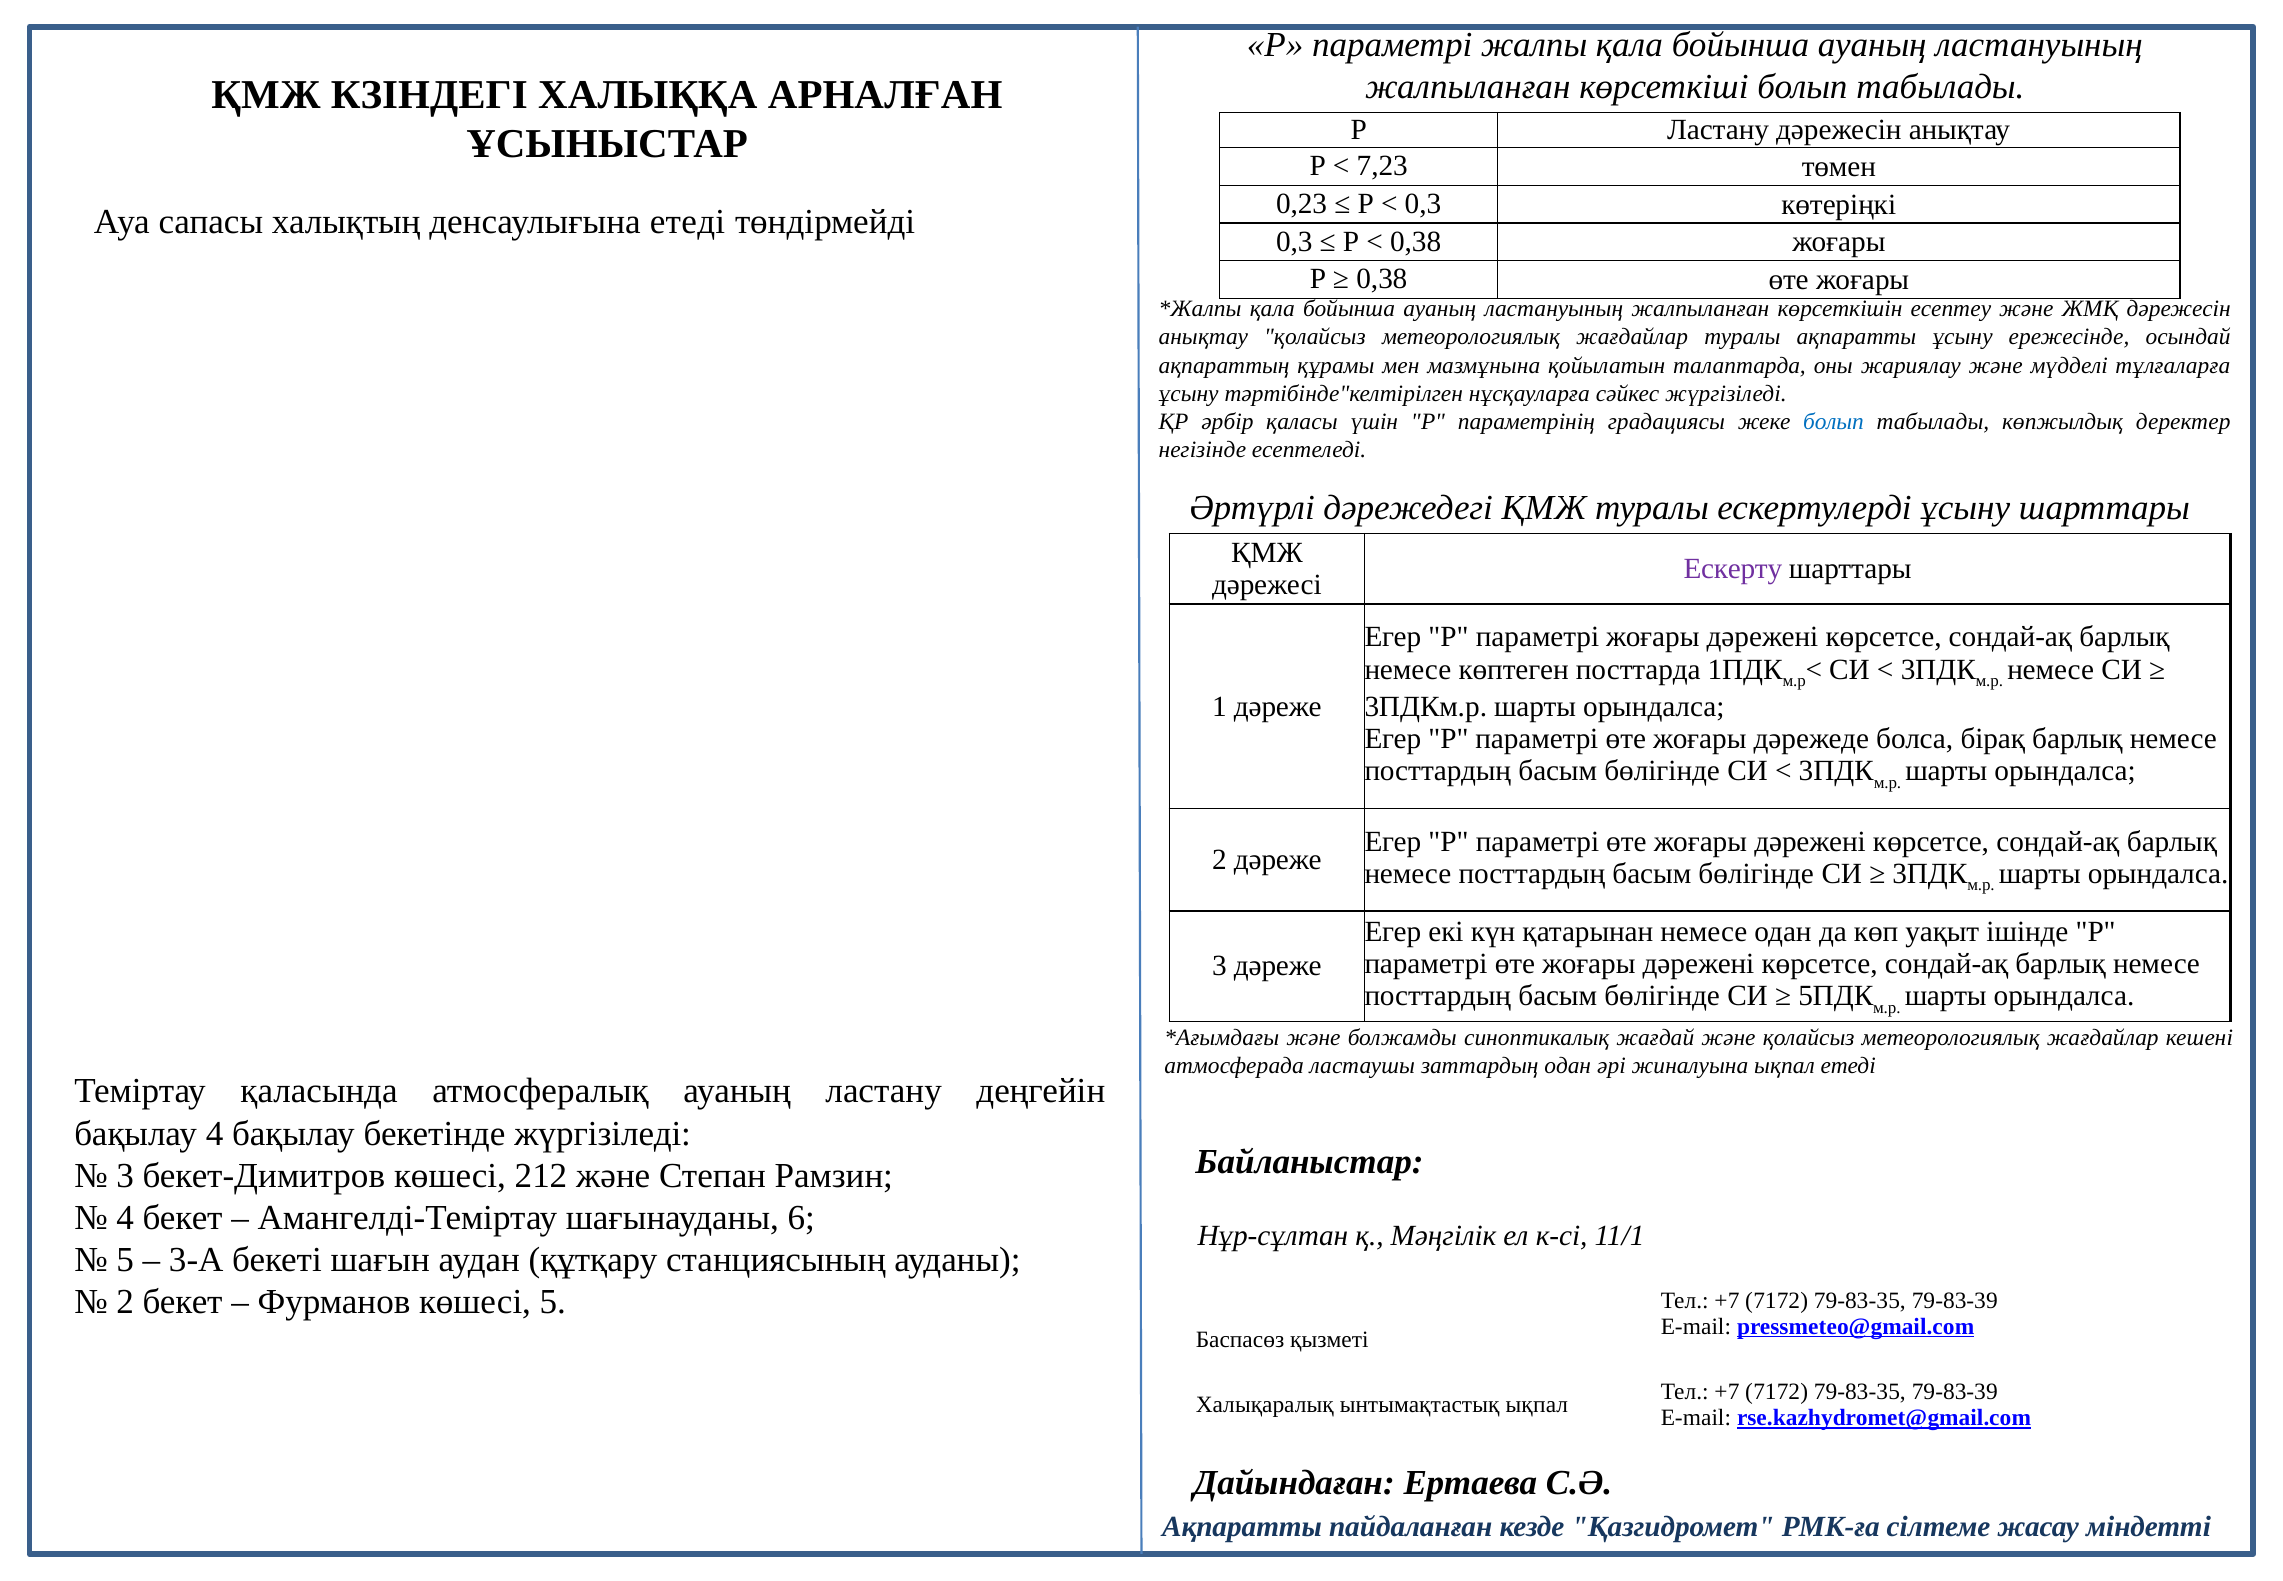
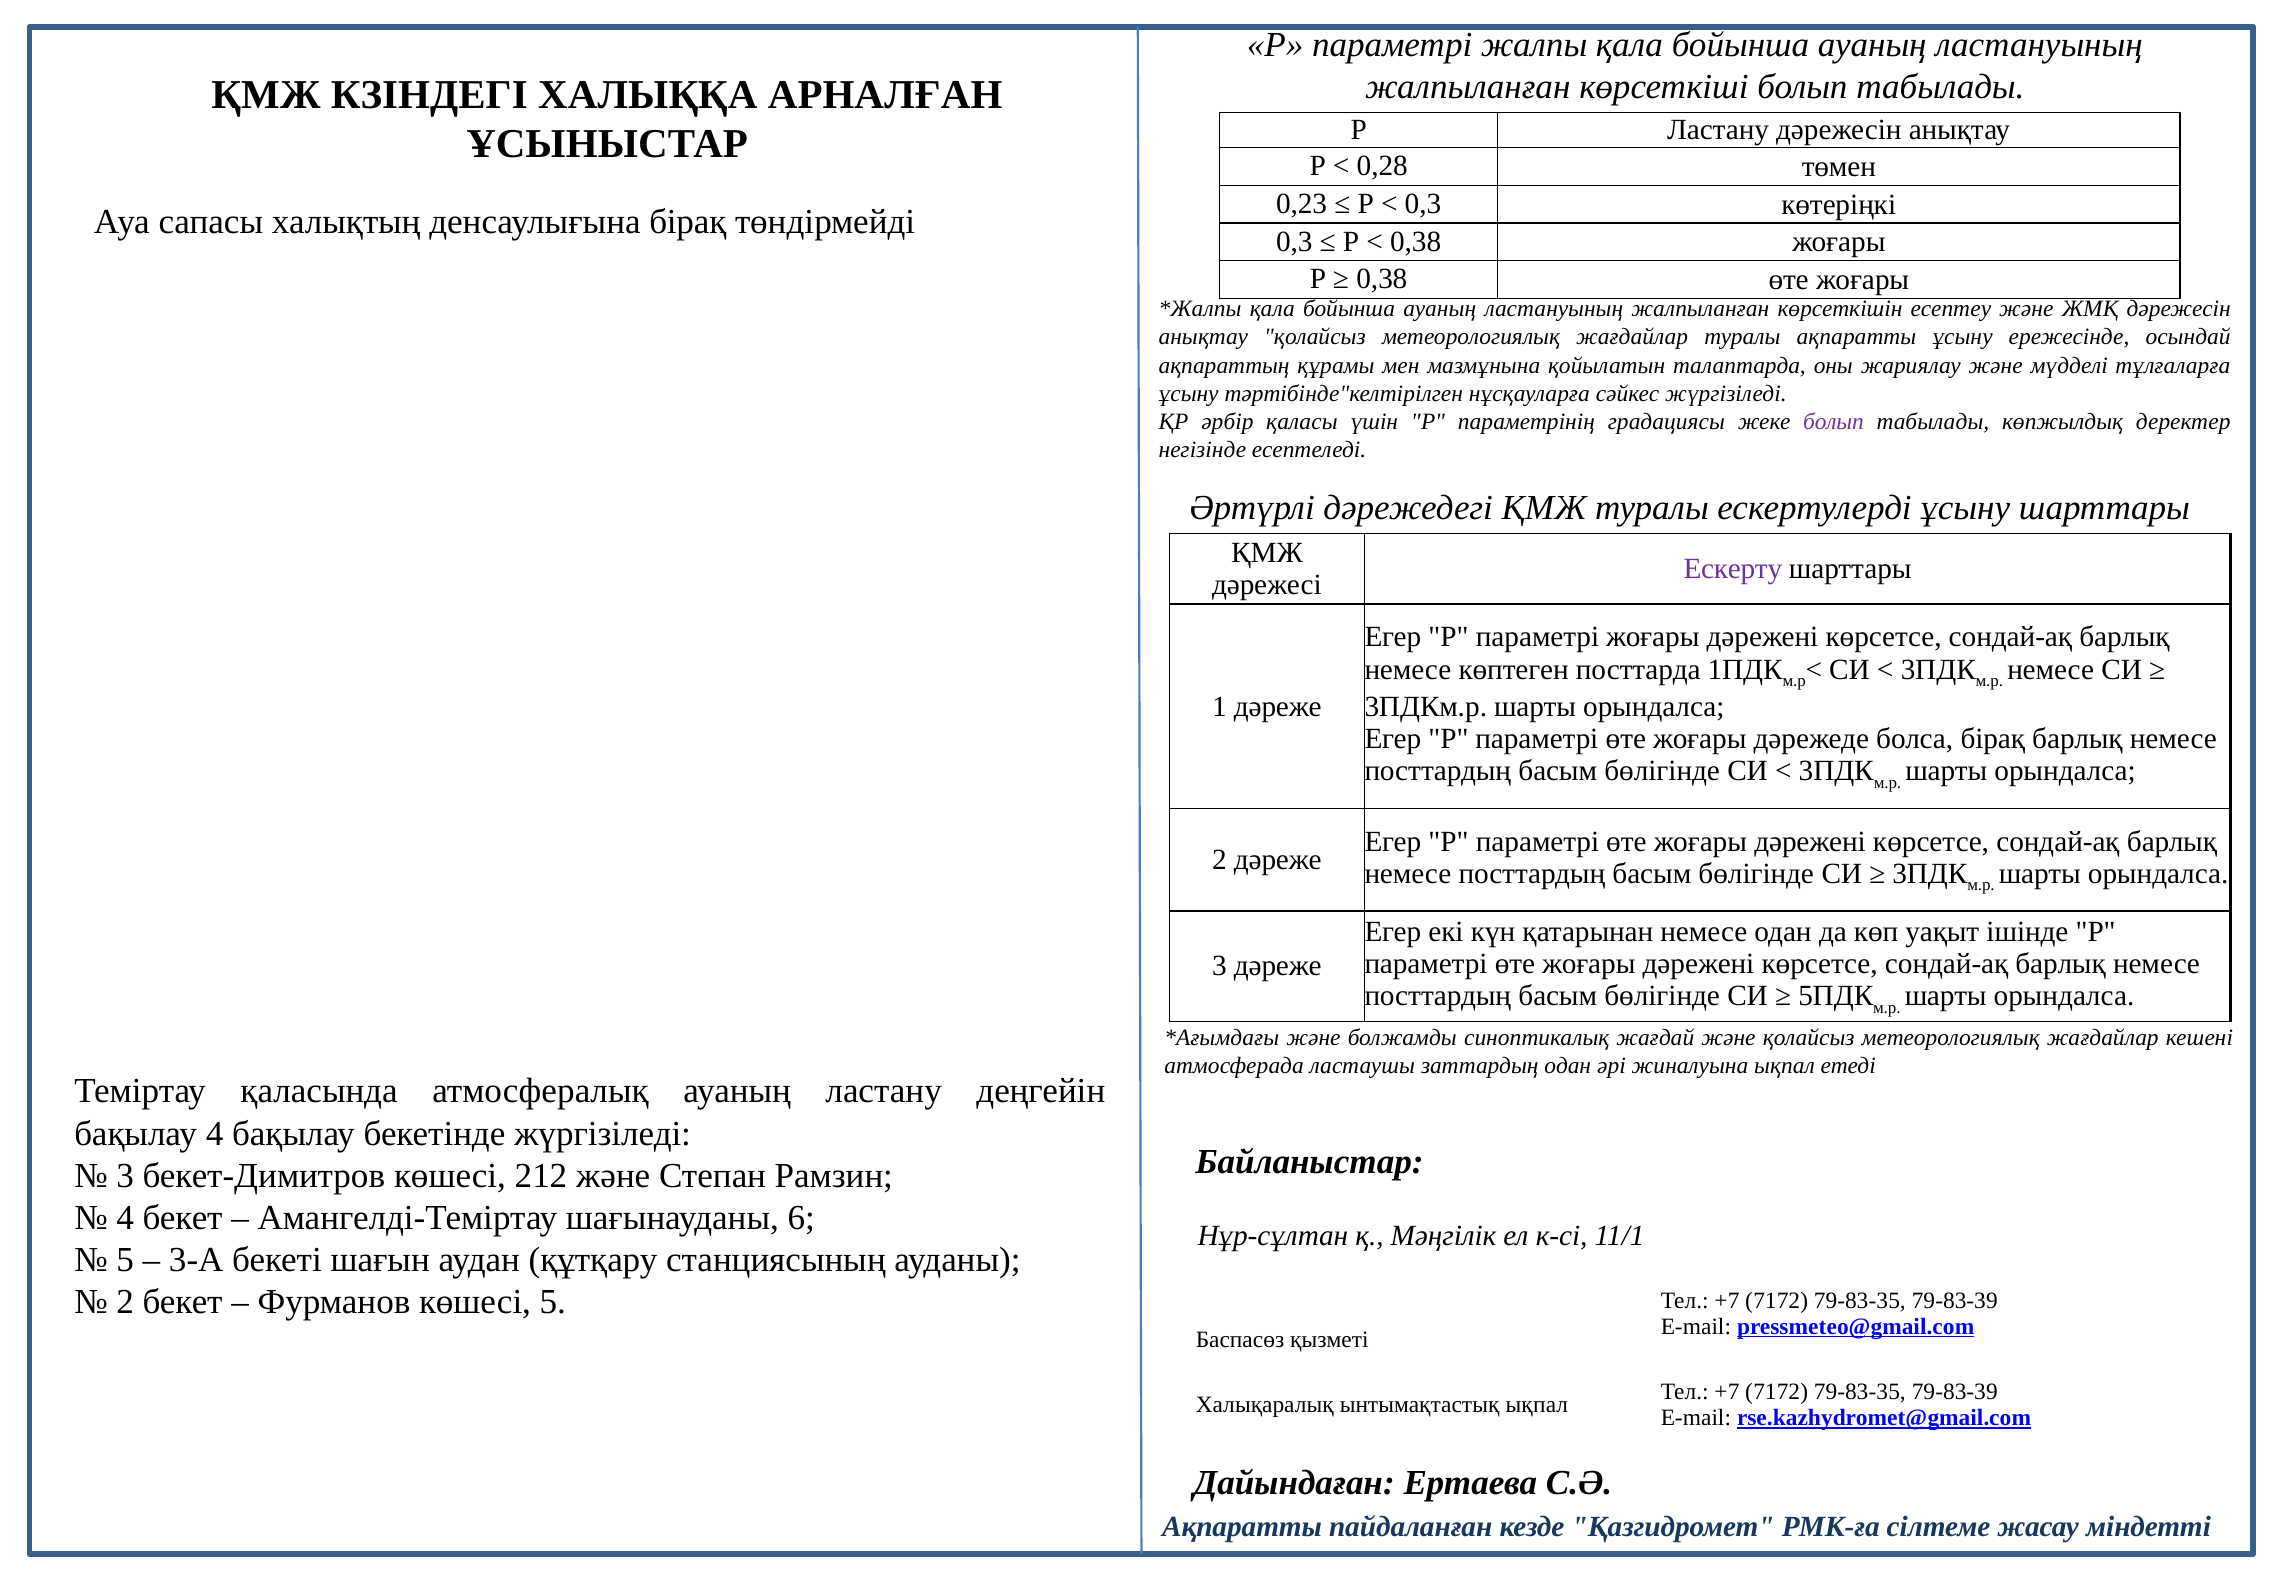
7,23: 7,23 -> 0,28
денсаулығына етеді: етеді -> бірақ
болып at (1834, 421) colour: blue -> purple
